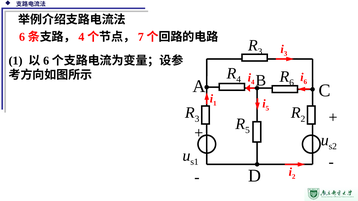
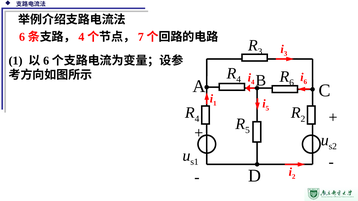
3 at (197, 119): 3 -> 4
